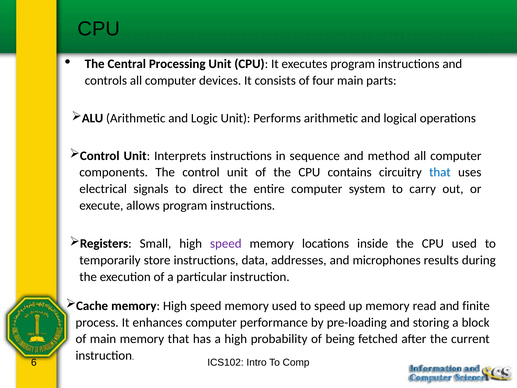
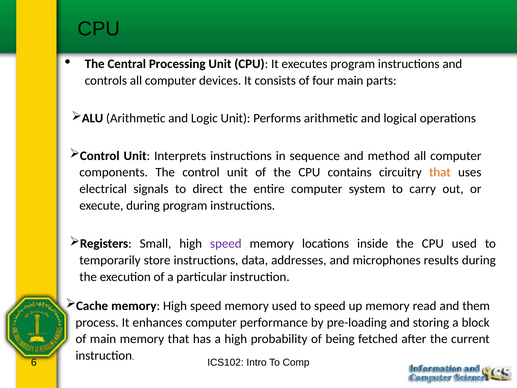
that at (440, 172) colour: blue -> orange
execute allows: allows -> during
finite: finite -> them
